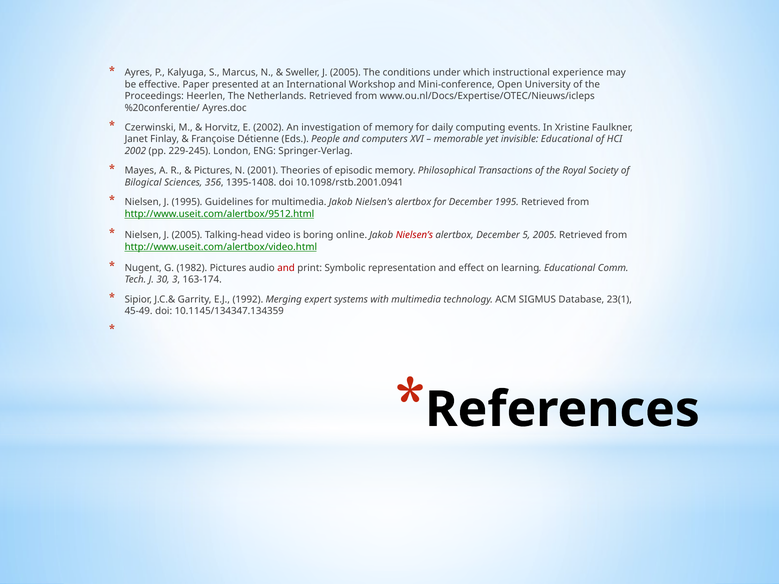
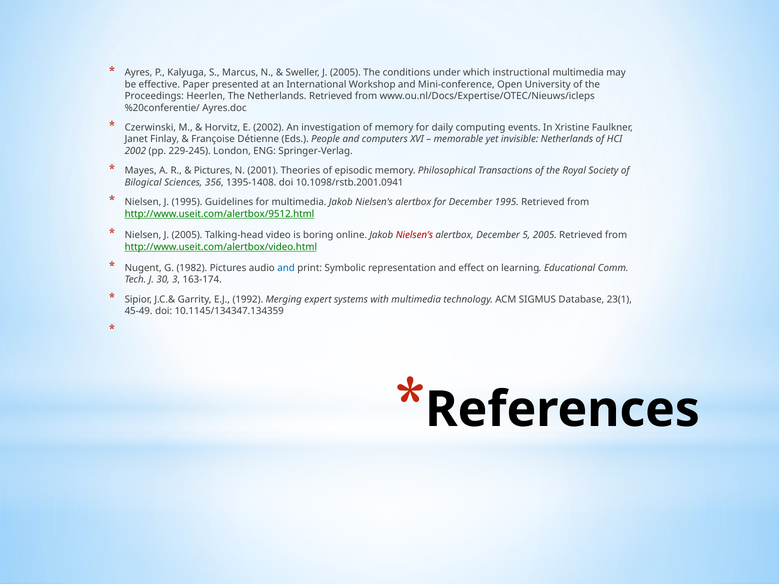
instructional experience: experience -> multimedia
invisible Educational: Educational -> Netherlands
and at (286, 268) colour: red -> blue
